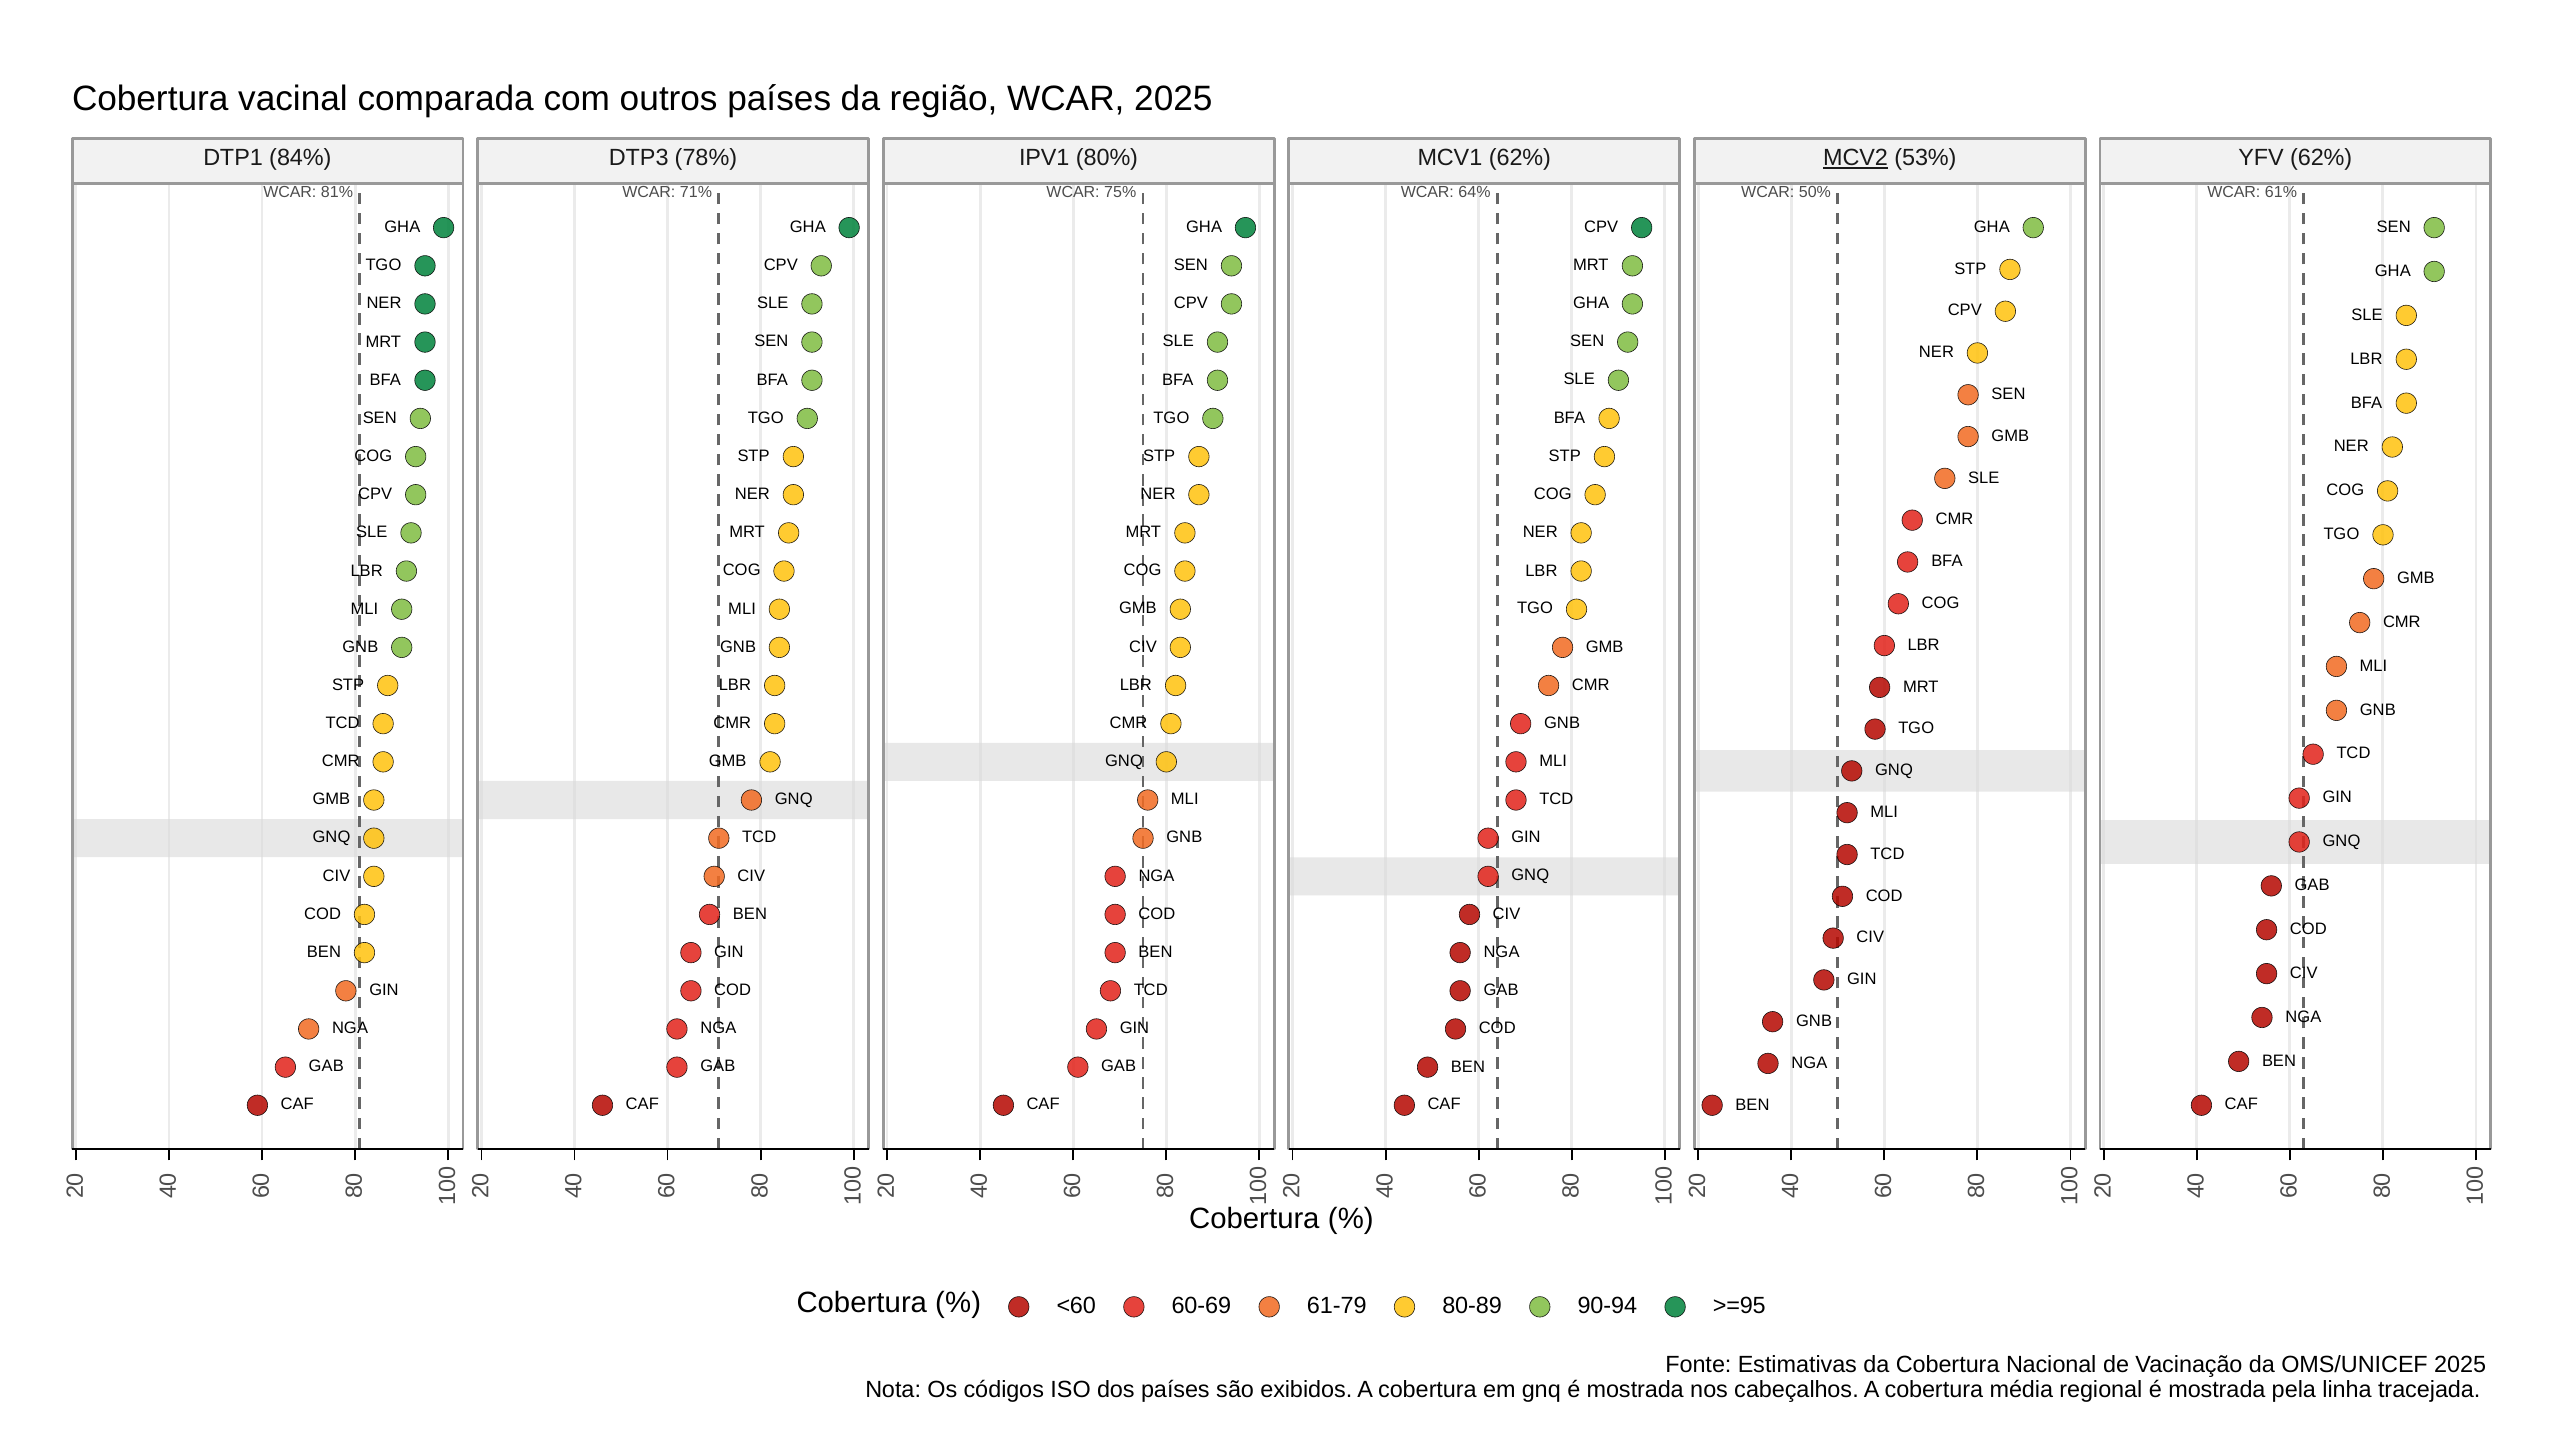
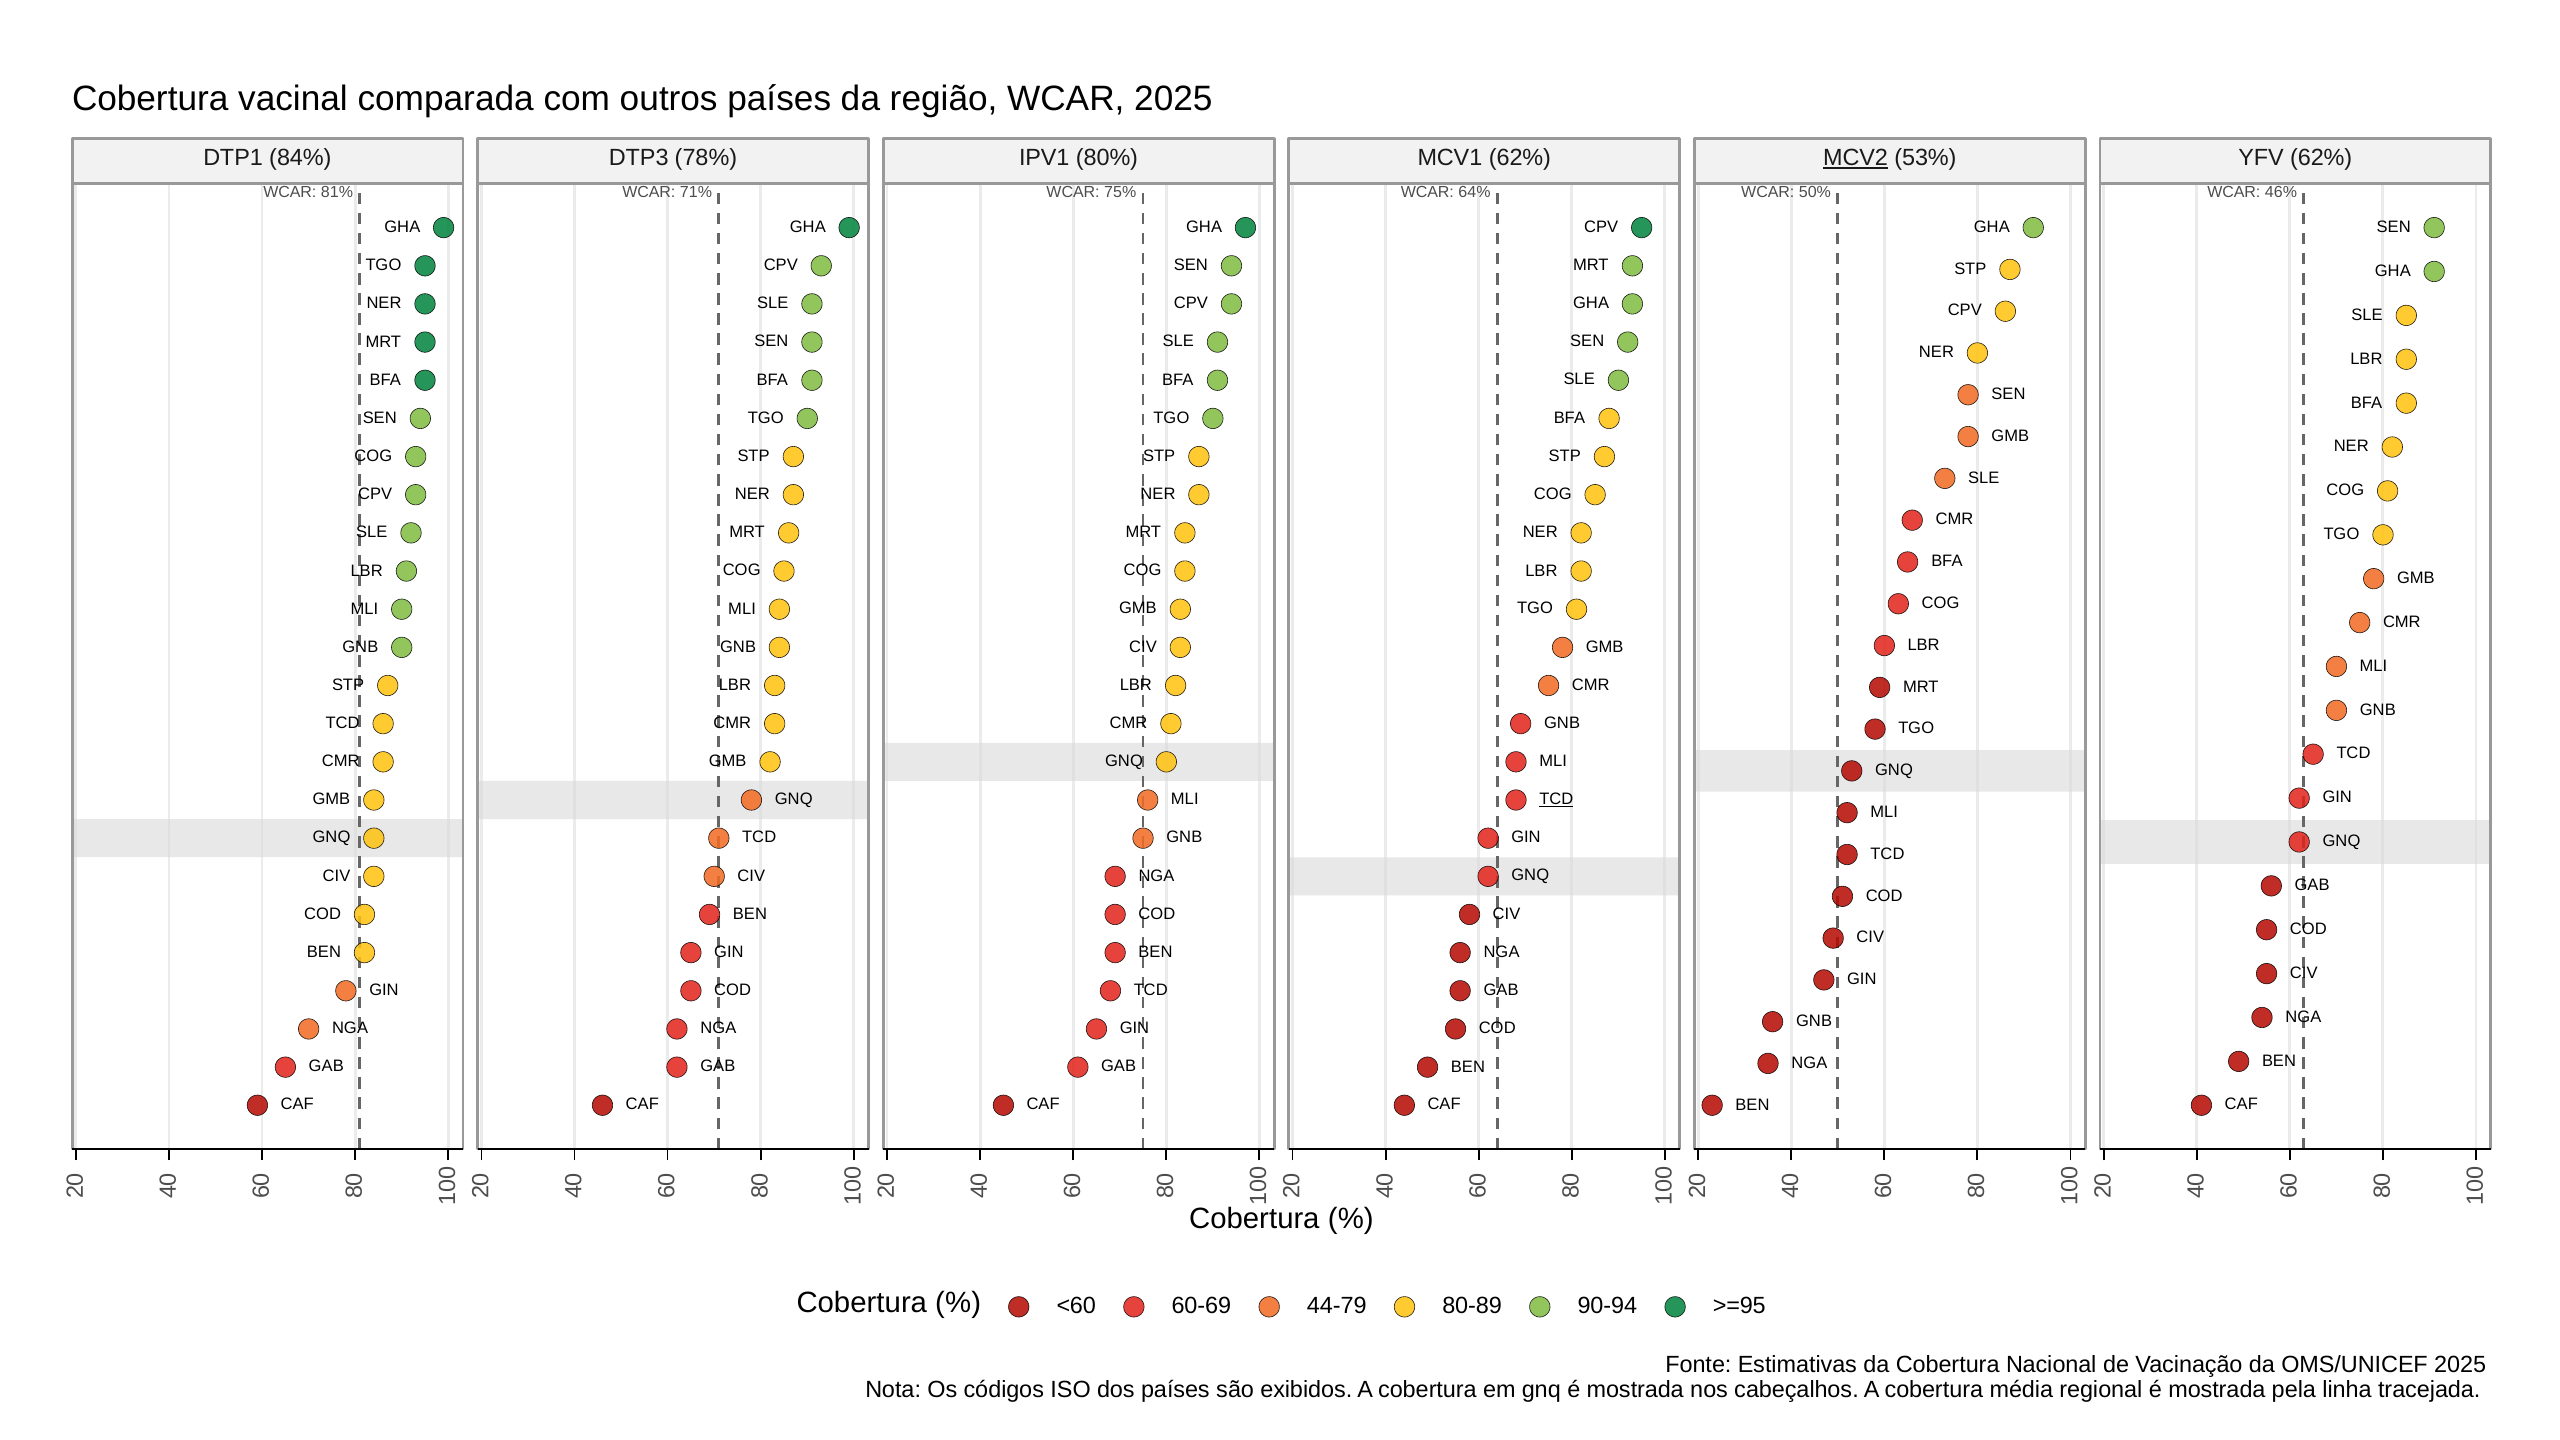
61%: 61% -> 46%
TCD at (1556, 799) underline: none -> present
61-79: 61-79 -> 44-79
